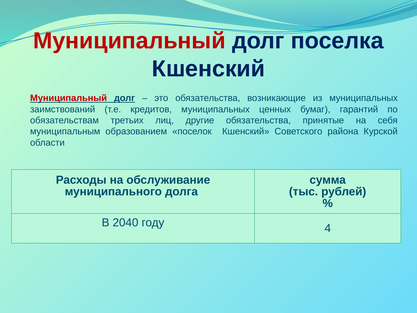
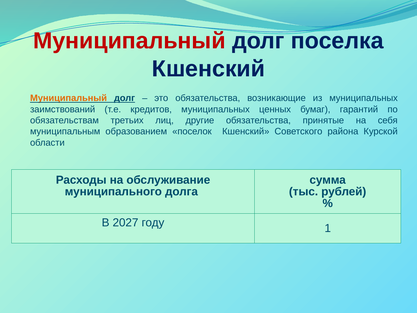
Муниципальный at (69, 98) colour: red -> orange
2040: 2040 -> 2027
4: 4 -> 1
